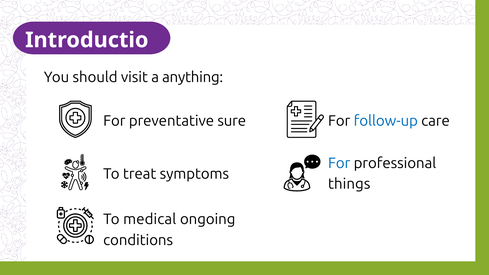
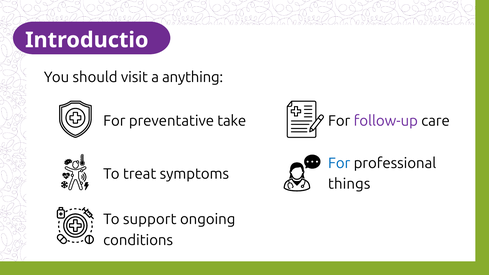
sure: sure -> take
follow-up colour: blue -> purple
medical: medical -> support
